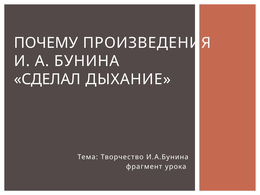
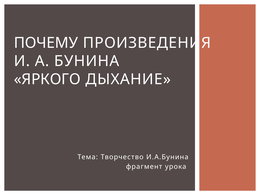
СДЕЛАЛ: СДЕЛАЛ -> ЯРКОГО
